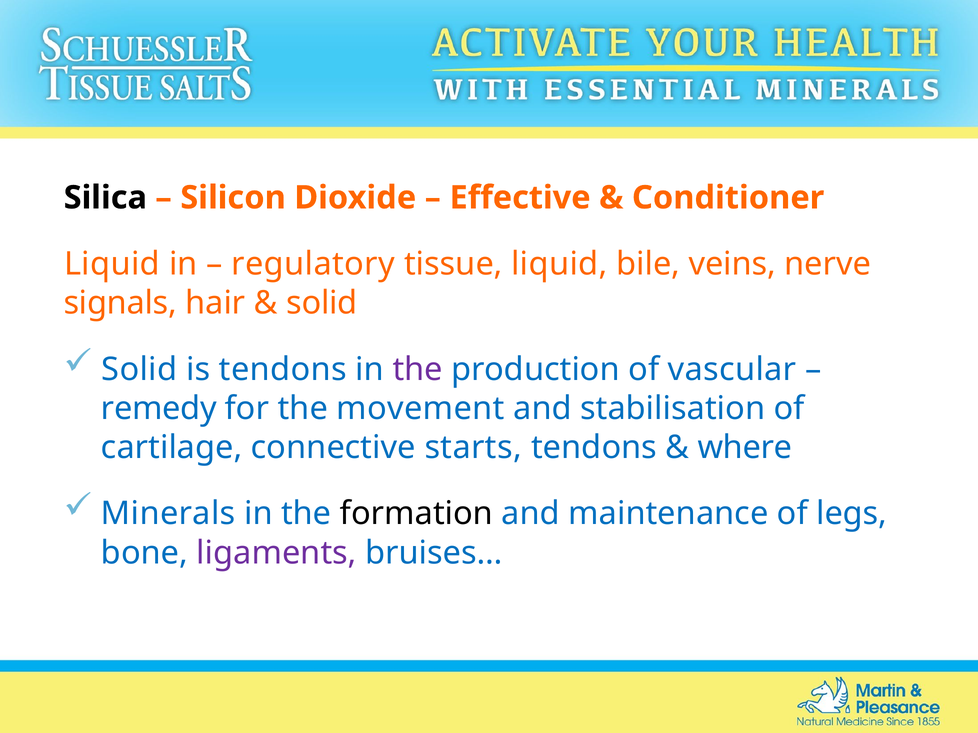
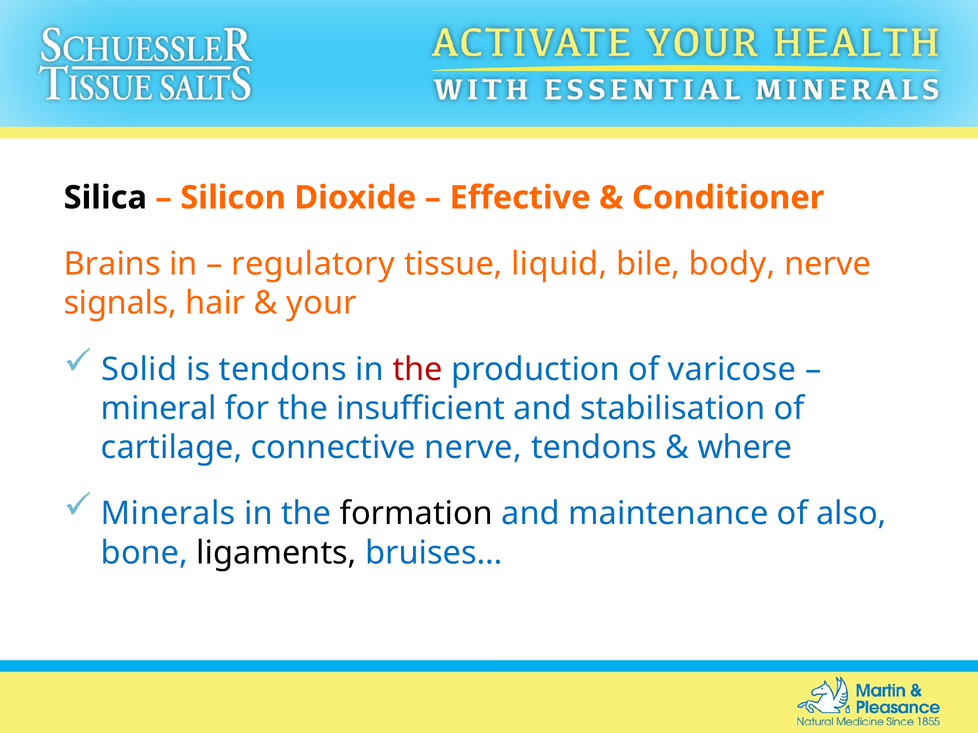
Liquid at (112, 264): Liquid -> Brains
veins: veins -> body
solid at (322, 303): solid -> your
the at (418, 370) colour: purple -> red
vascular: vascular -> varicose
remedy: remedy -> mineral
movement: movement -> insufficient
connective starts: starts -> nerve
legs: legs -> also
ligaments colour: purple -> black
